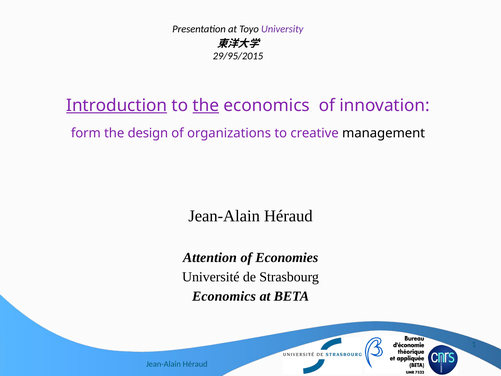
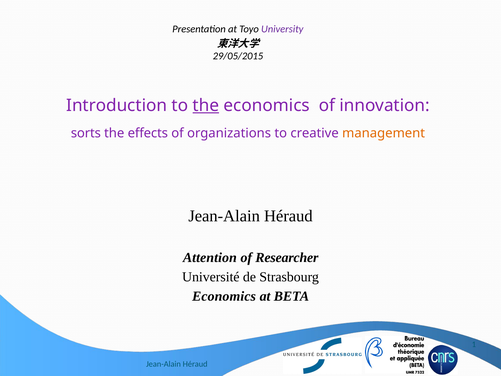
29/95/2015: 29/95/2015 -> 29/05/2015
Introduction underline: present -> none
form: form -> sorts
design: design -> effects
management colour: black -> orange
Economies: Economies -> Researcher
